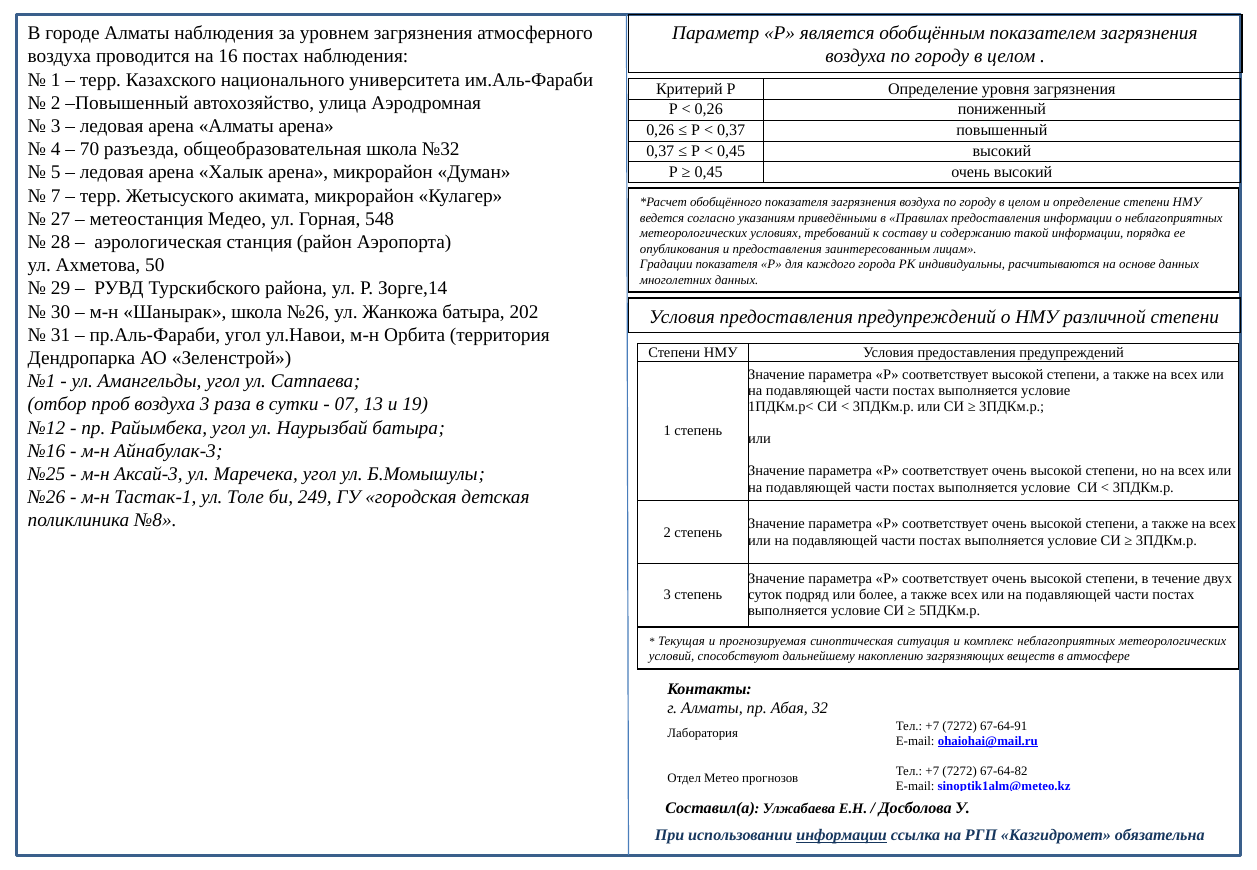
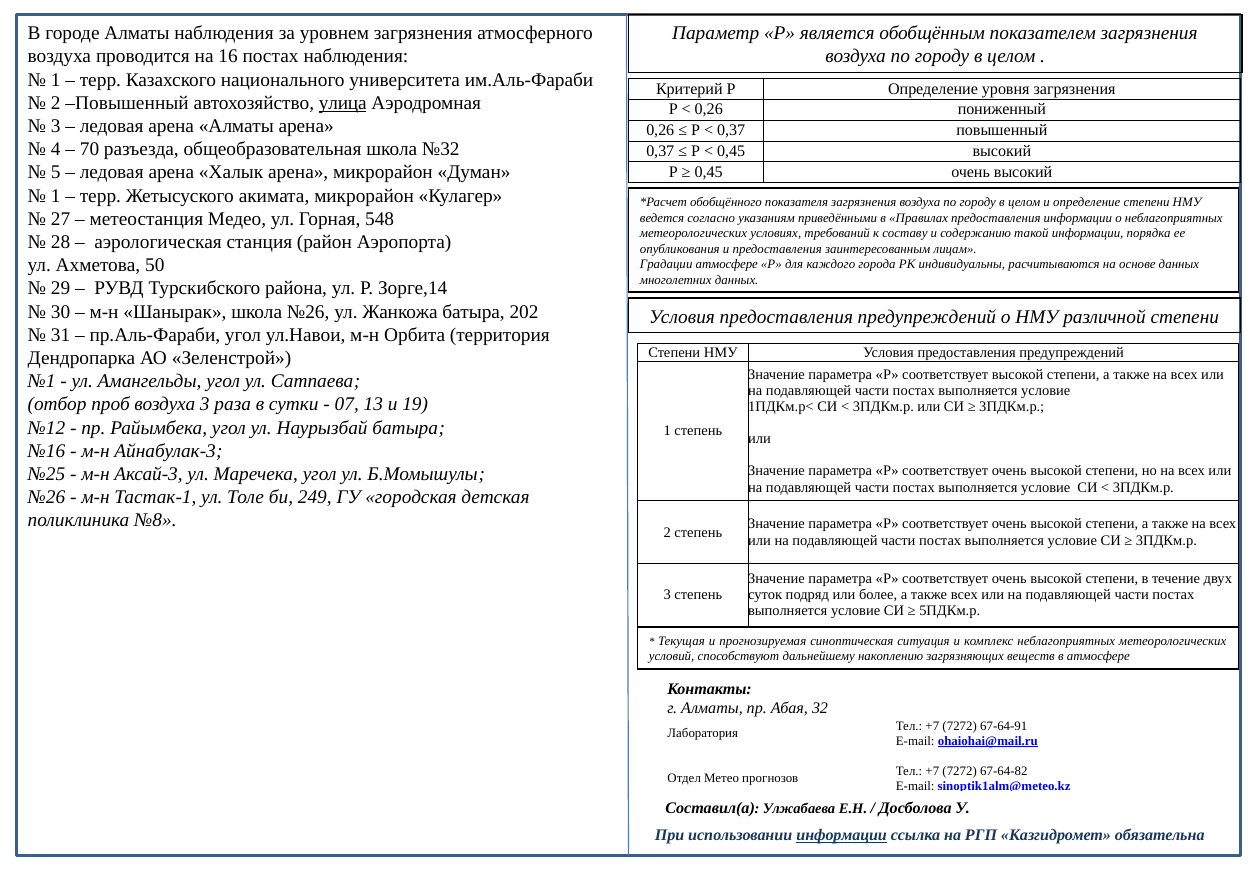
улица underline: none -> present
7 at (56, 196): 7 -> 1
Градации показателя: показателя -> атмосфере
